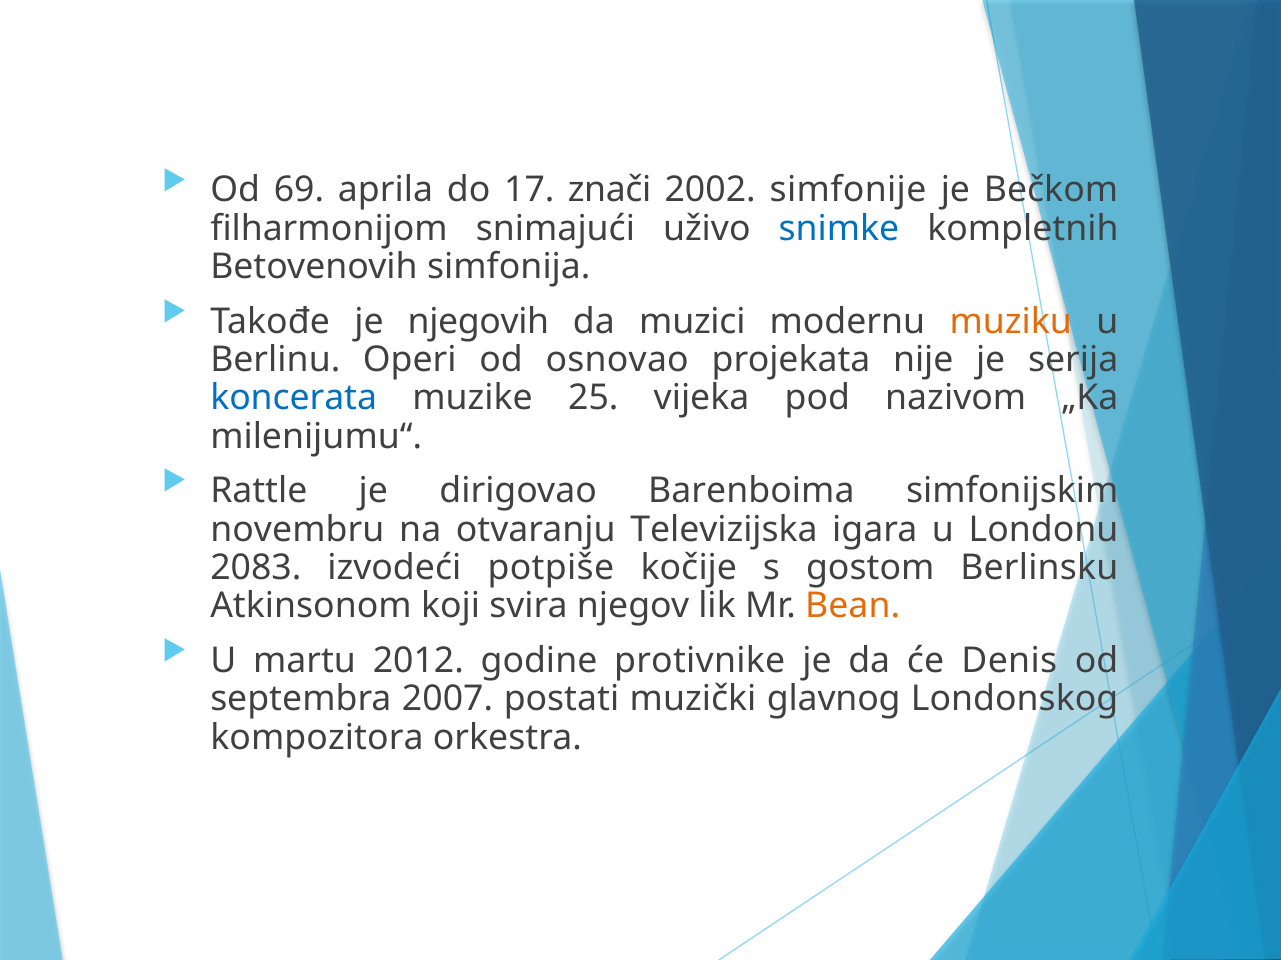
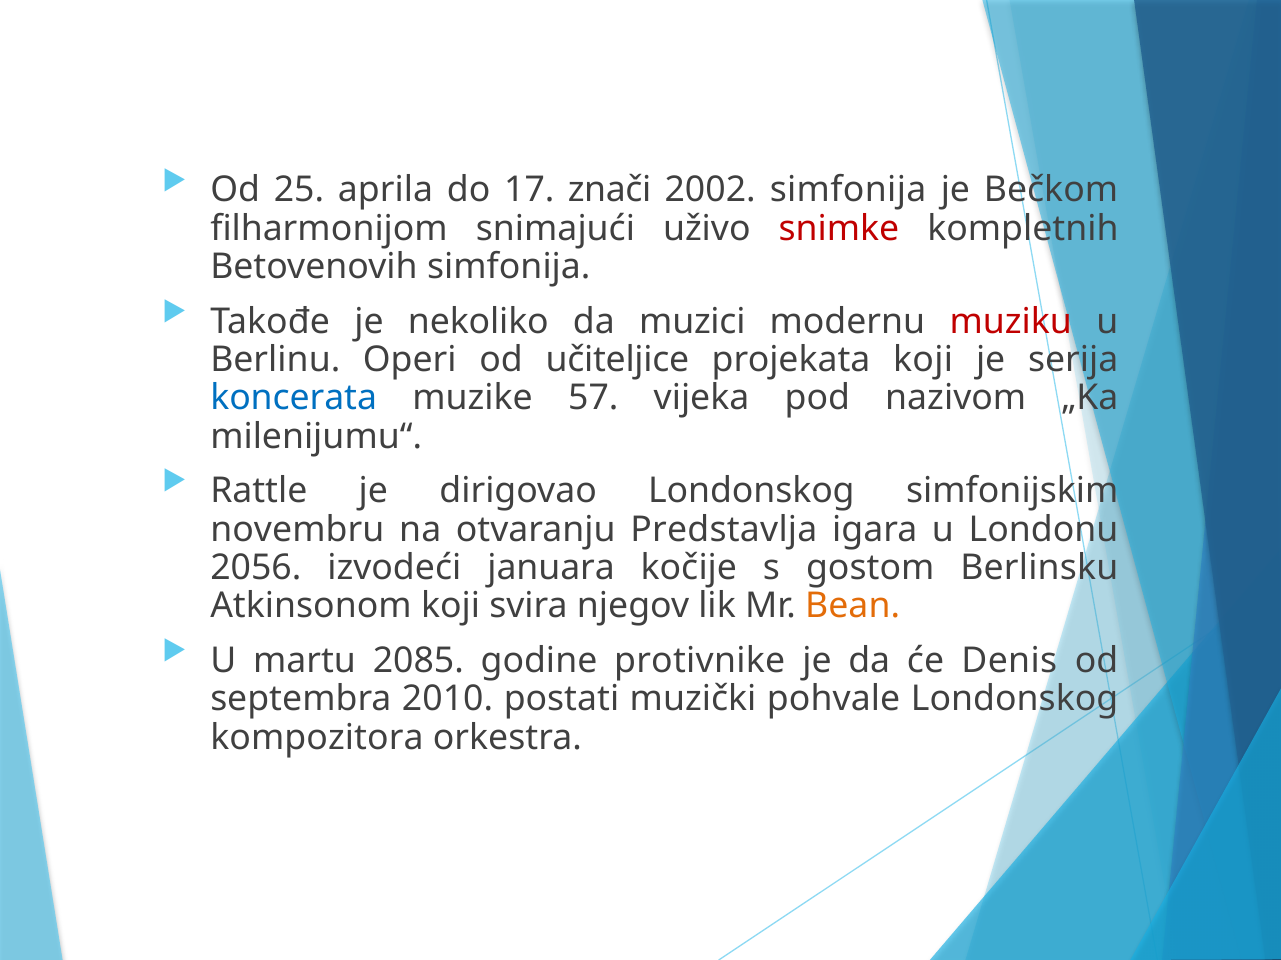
69: 69 -> 25
2002 simfonije: simfonije -> simfonija
snimke colour: blue -> red
njegovih: njegovih -> nekoliko
muziku colour: orange -> red
osnovao: osnovao -> učiteljice
projekata nije: nije -> koji
25: 25 -> 57
dirigovao Barenboima: Barenboima -> Londonskog
Televizijska: Televizijska -> Predstavlja
2083: 2083 -> 2056
potpiše: potpiše -> januara
2012: 2012 -> 2085
2007: 2007 -> 2010
glavnog: glavnog -> pohvale
